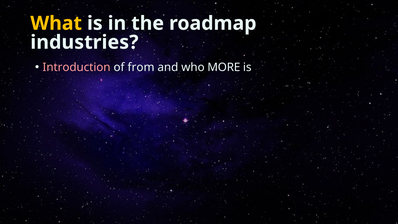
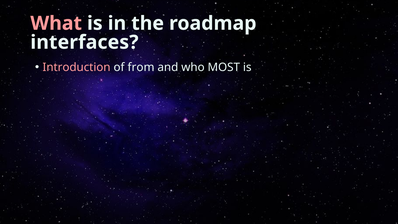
What colour: yellow -> pink
industries: industries -> interfaces
MORE: MORE -> MOST
